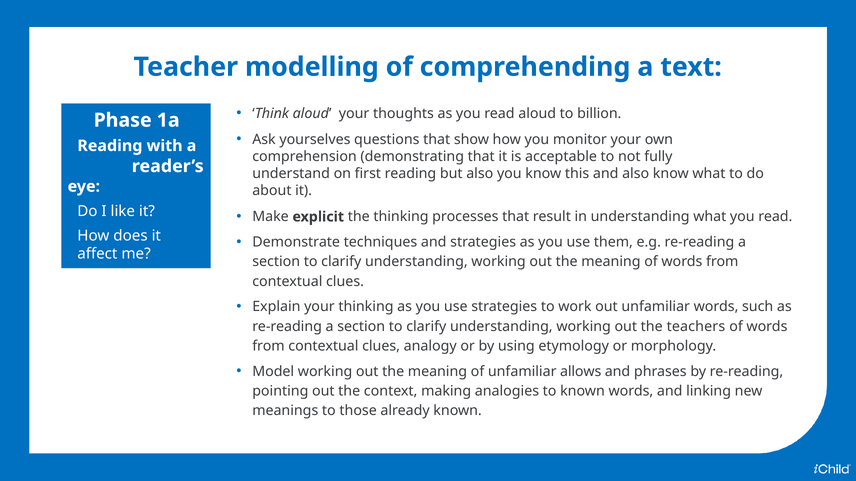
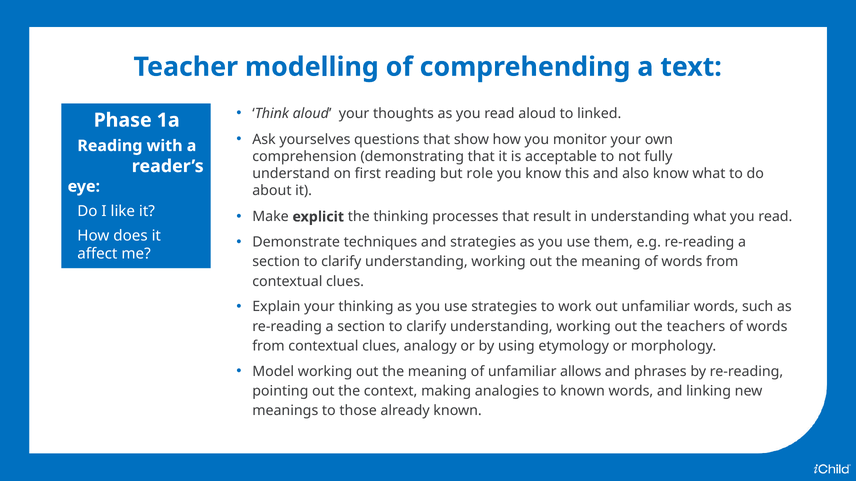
billion: billion -> linked
but also: also -> role
